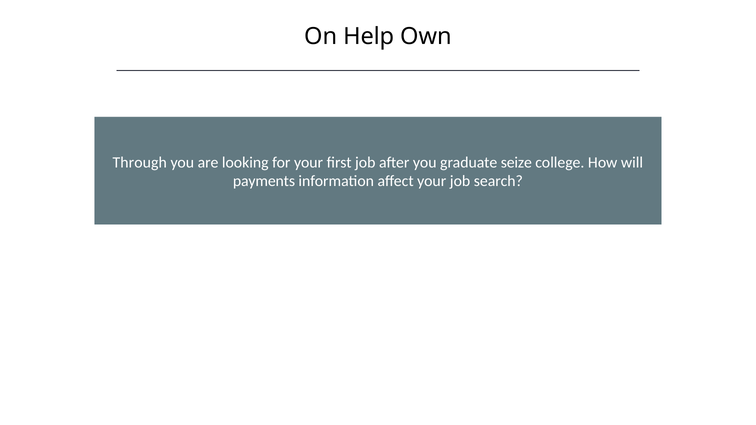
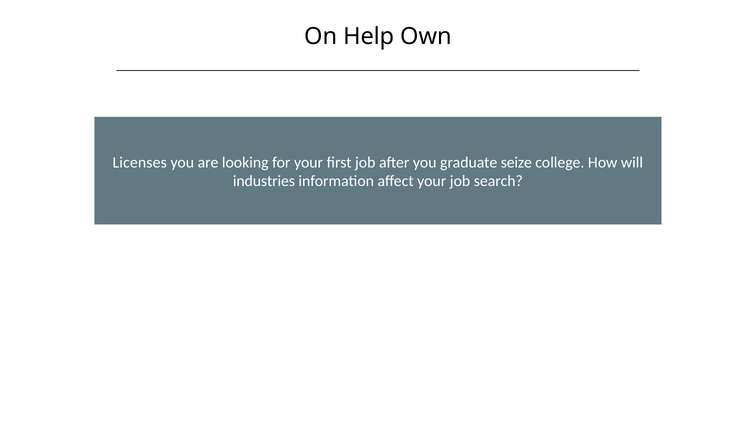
Through: Through -> Licenses
payments: payments -> industries
